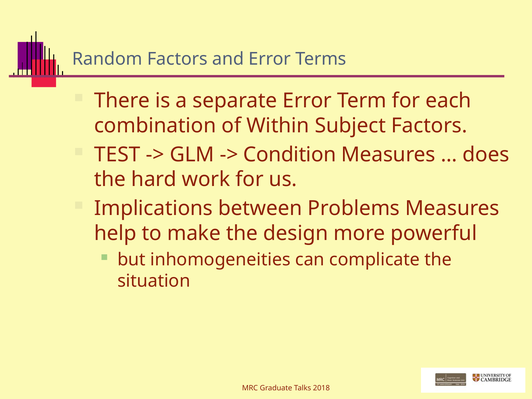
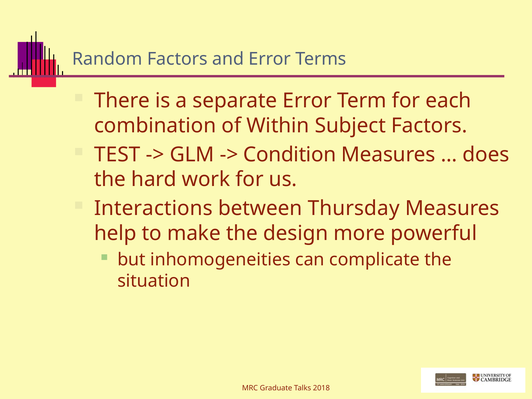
Implications: Implications -> Interactions
Problems: Problems -> Thursday
